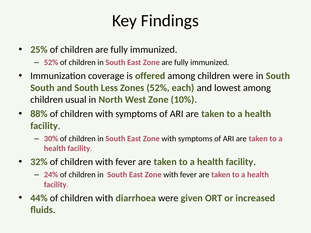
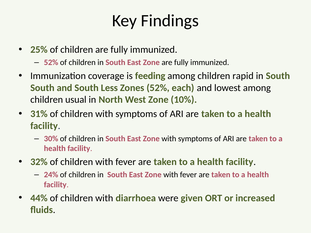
offered: offered -> feeding
children were: were -> rapid
88%: 88% -> 31%
